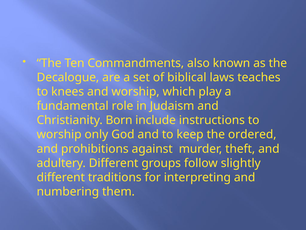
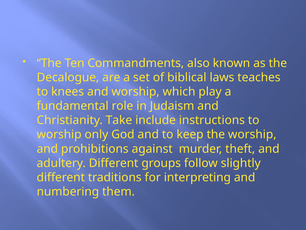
Born: Born -> Take
the ordered: ordered -> worship
